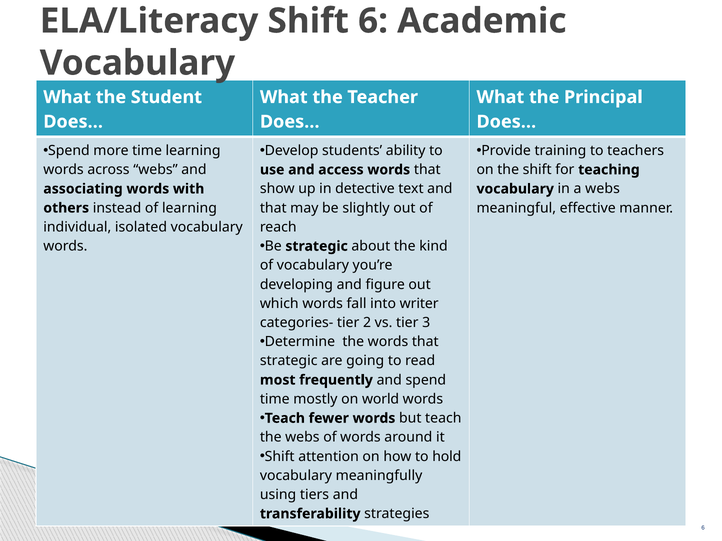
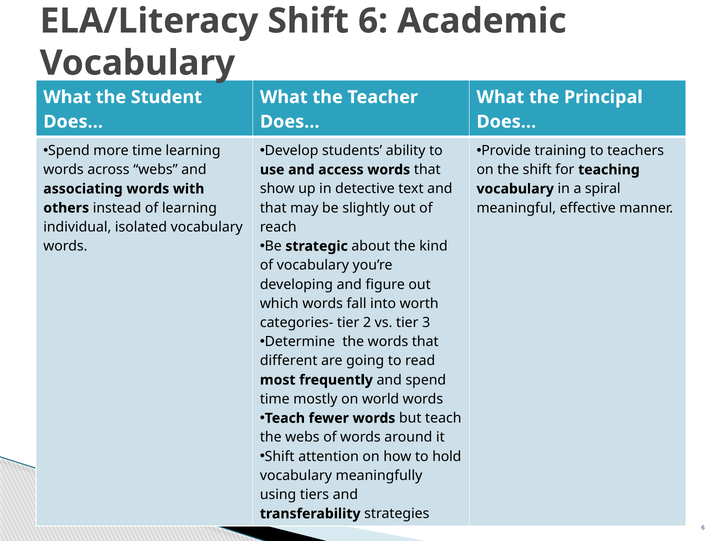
a webs: webs -> spiral
writer: writer -> worth
strategic at (289, 361): strategic -> different
